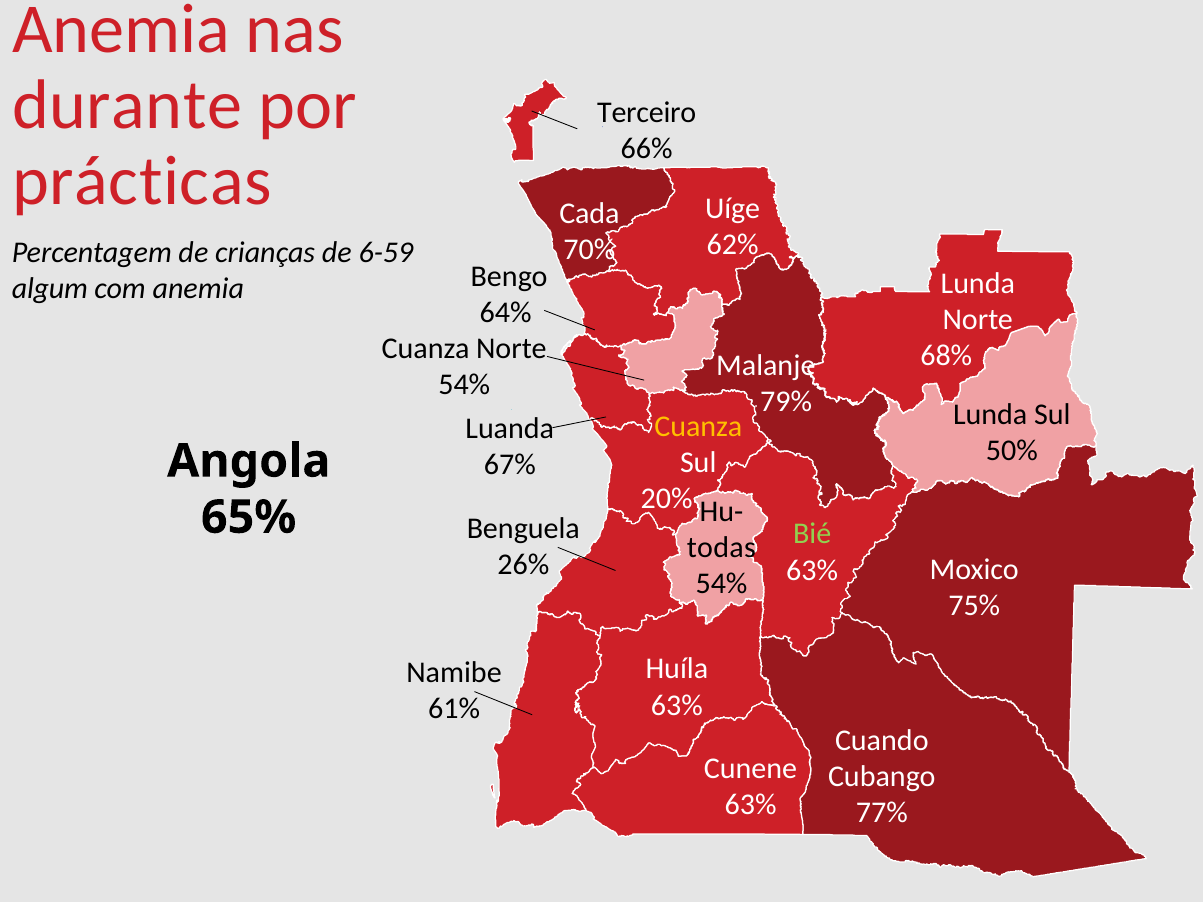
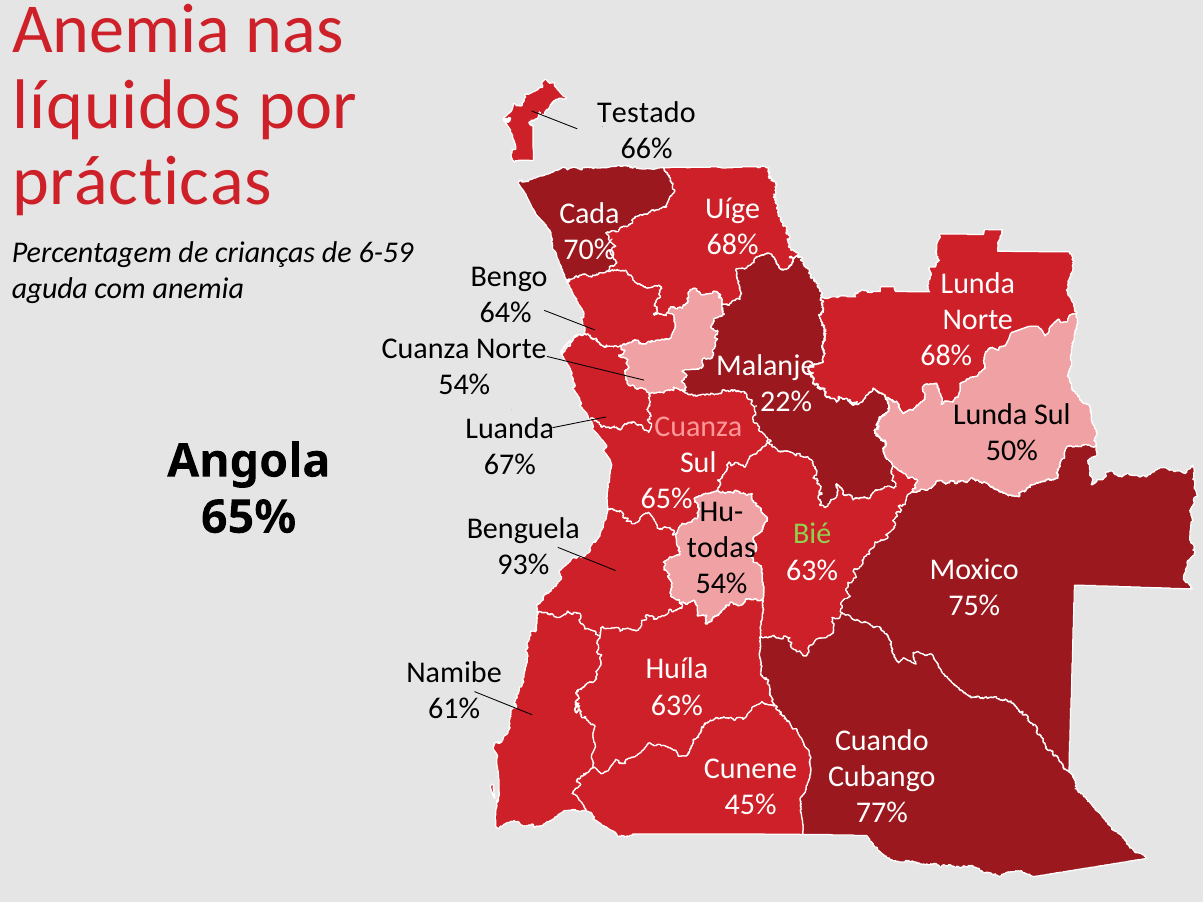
durante: durante -> líquidos
Terceiro: Terceiro -> Testado
62% at (733, 245): 62% -> 68%
algum: algum -> aguda
79%: 79% -> 22%
Cuanza at (698, 426) colour: yellow -> pink
20% at (667, 498): 20% -> 65%
26%: 26% -> 93%
63% at (751, 805): 63% -> 45%
